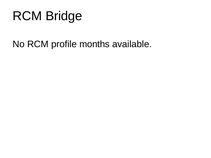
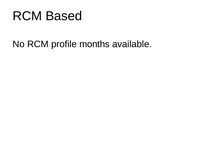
Bridge: Bridge -> Based
